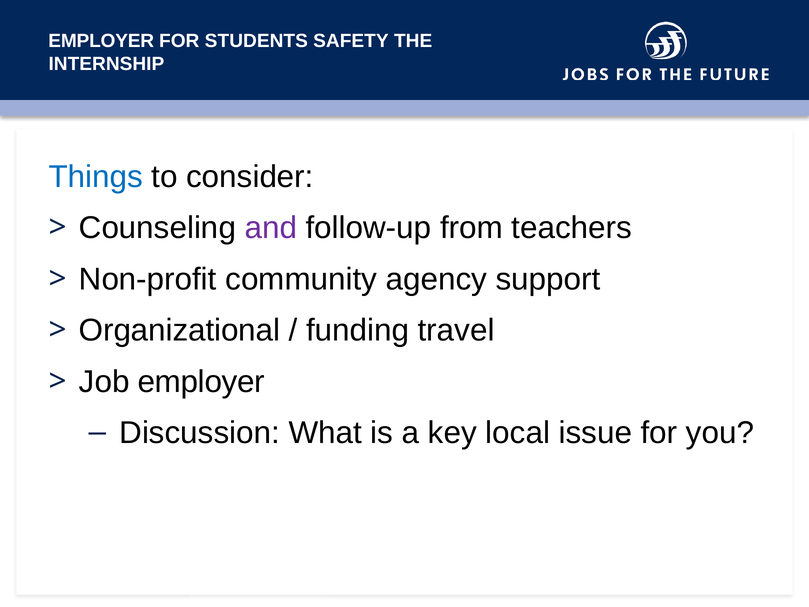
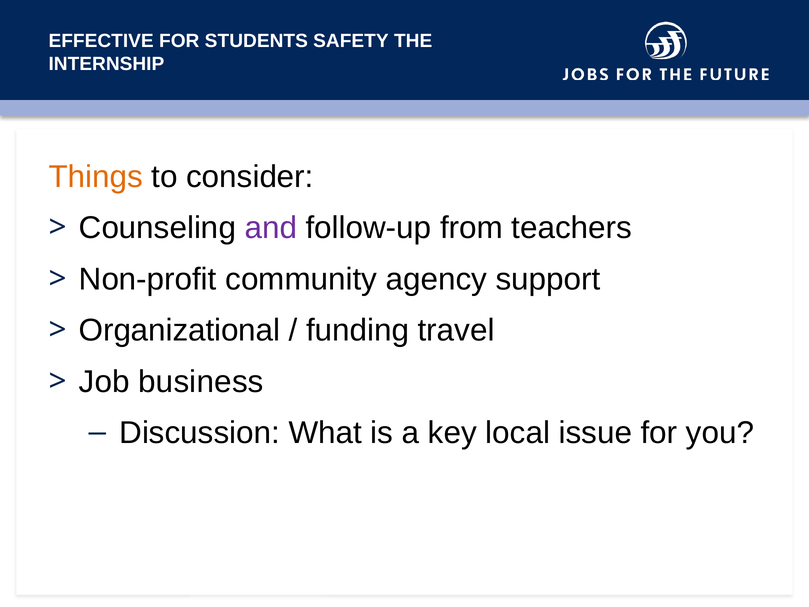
EMPLOYER at (101, 41): EMPLOYER -> EFFECTIVE
Things colour: blue -> orange
Job employer: employer -> business
